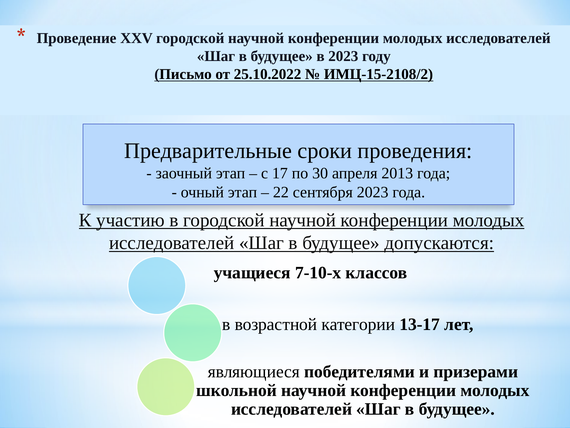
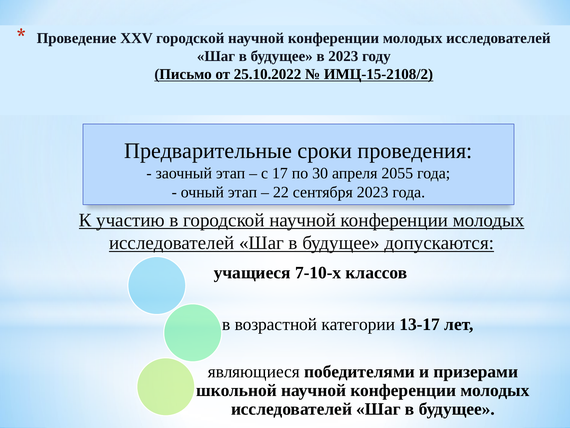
2013: 2013 -> 2055
